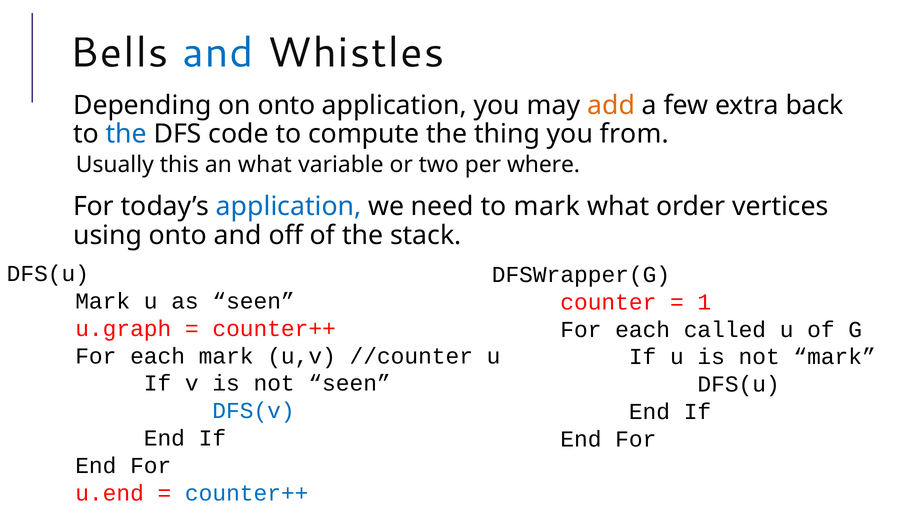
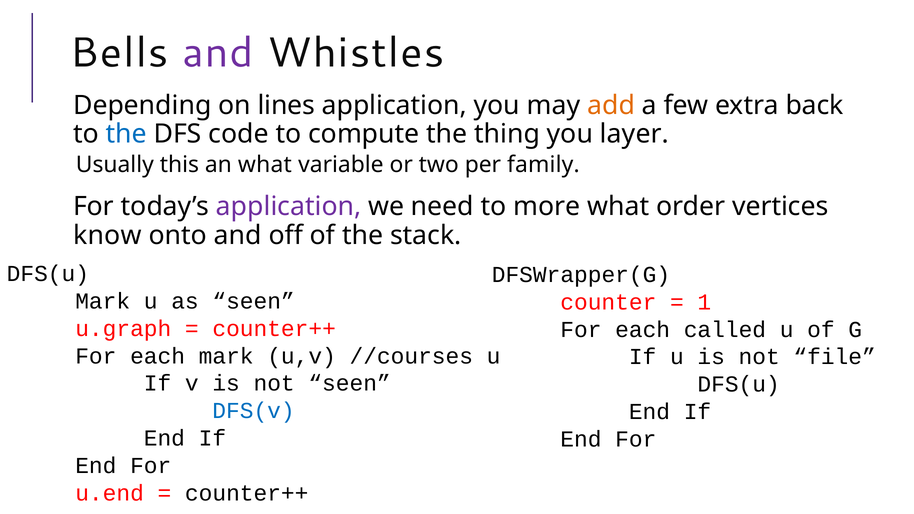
and at (218, 53) colour: blue -> purple
on onto: onto -> lines
from: from -> layer
where: where -> family
application at (289, 207) colour: blue -> purple
to mark: mark -> more
using: using -> know
//counter: //counter -> //courses
not mark: mark -> file
counter++ at (247, 493) colour: blue -> black
